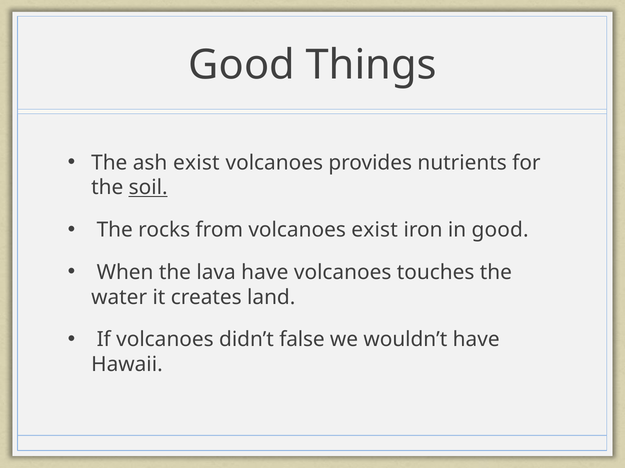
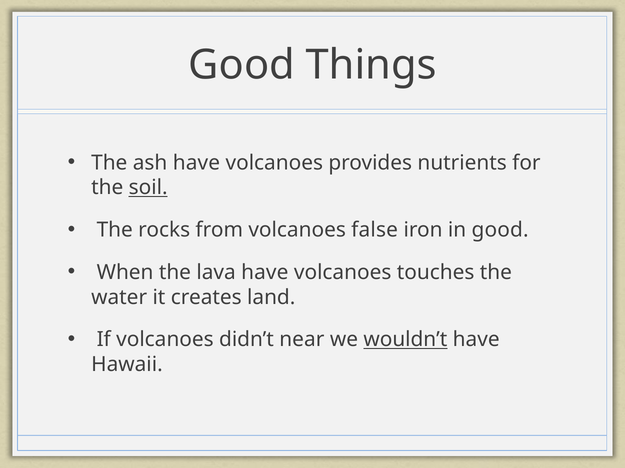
ash exist: exist -> have
volcanoes exist: exist -> false
false: false -> near
wouldn’t underline: none -> present
